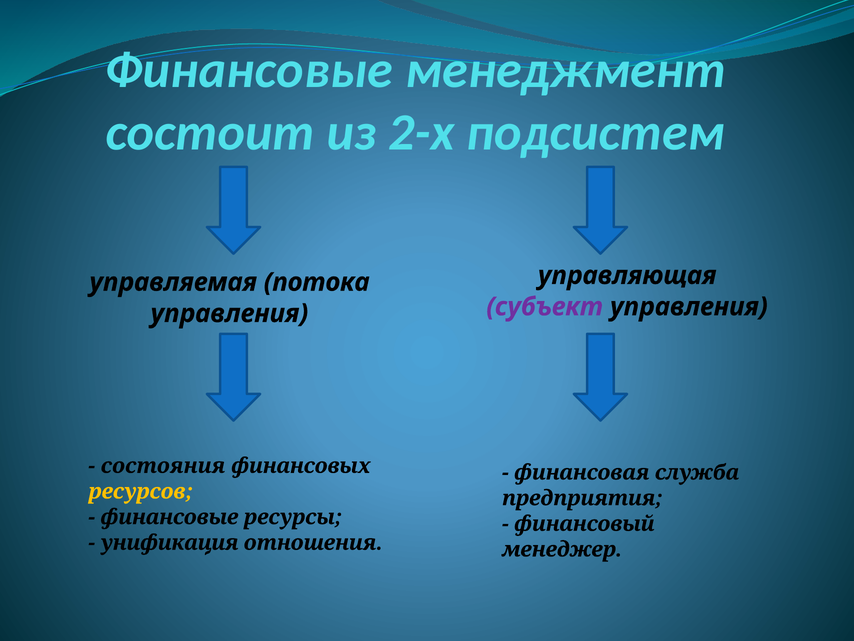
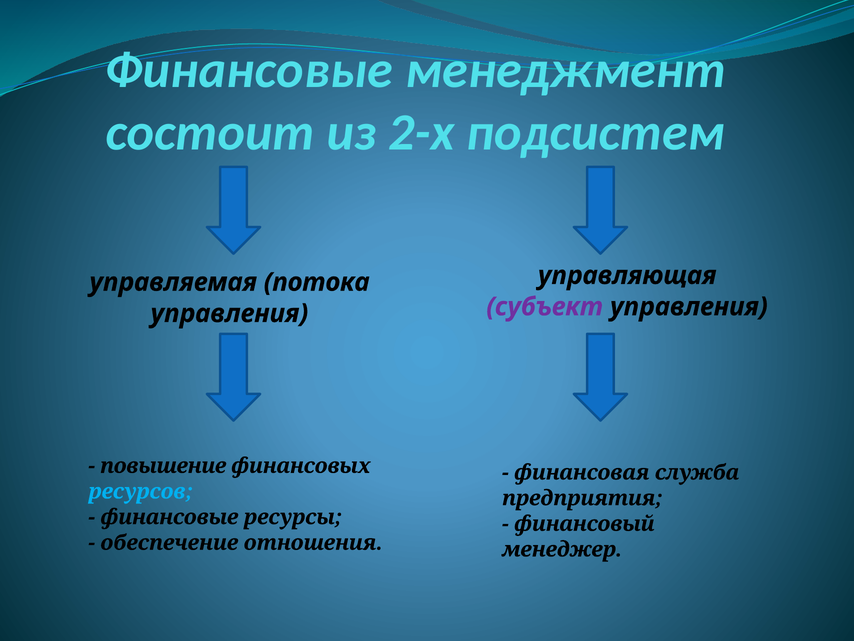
состояния: состояния -> повышение
ресурсов colour: yellow -> light blue
унификация: унификация -> обеспечение
